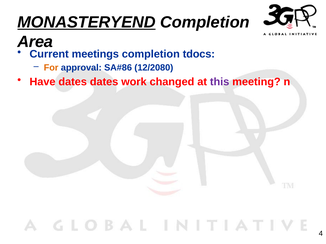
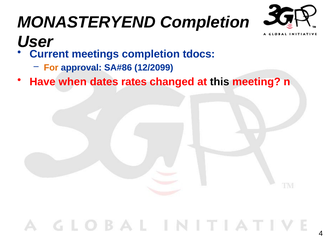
MONASTERYEND underline: present -> none
Area: Area -> User
12/2080: 12/2080 -> 12/2099
Have dates: dates -> when
work: work -> rates
this colour: purple -> black
